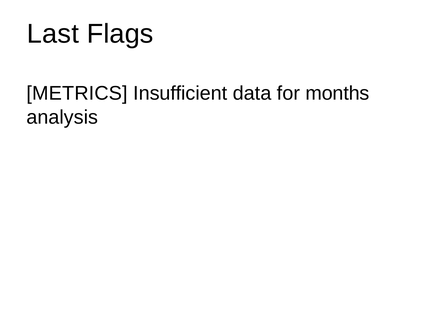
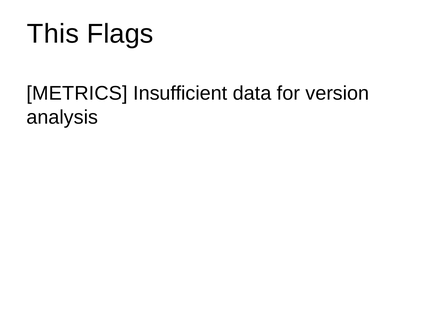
Last: Last -> This
months: months -> version
